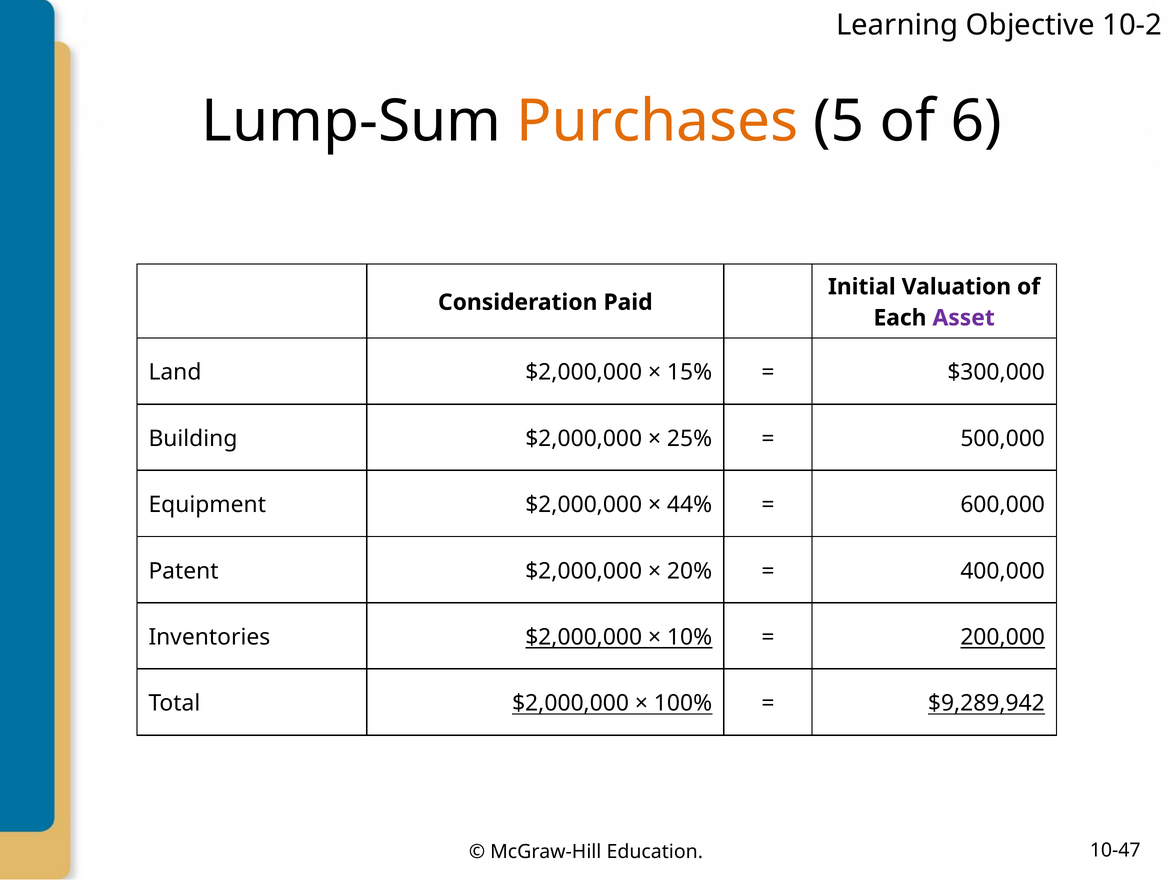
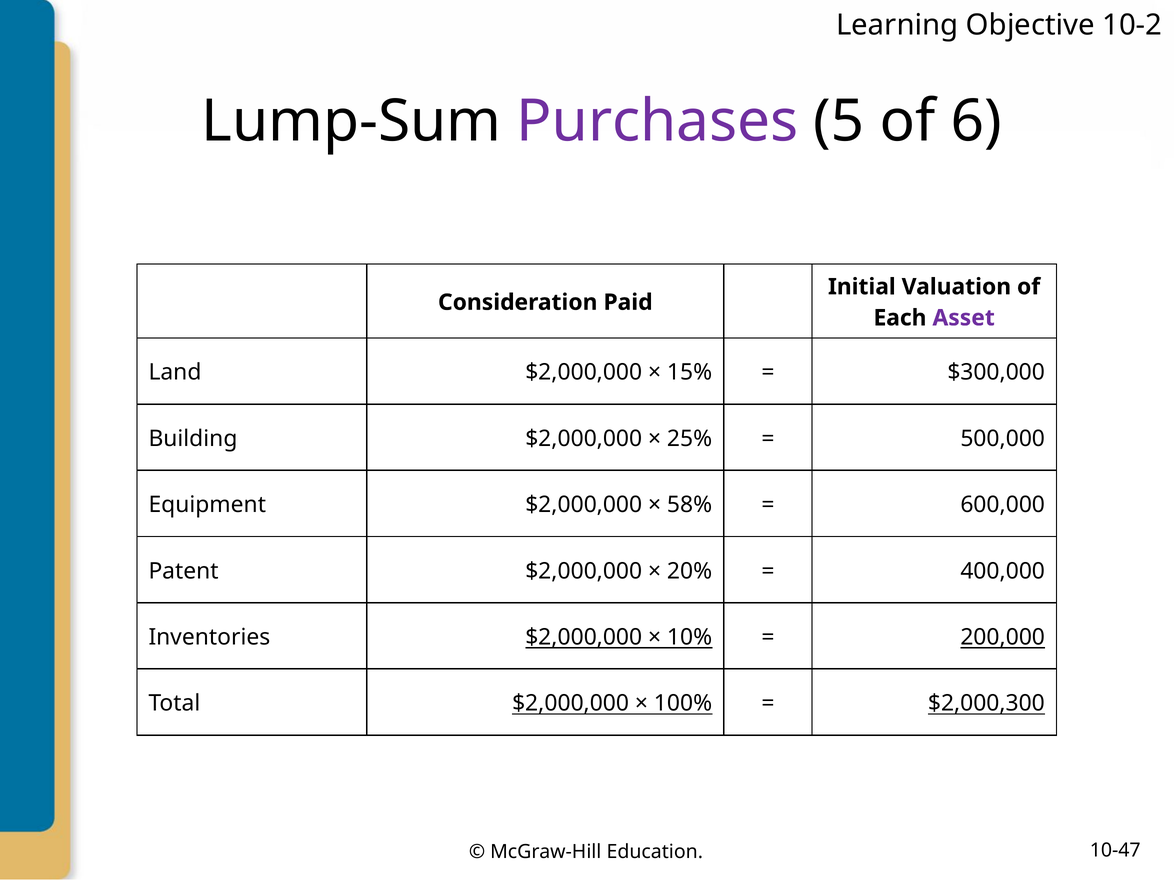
Purchases colour: orange -> purple
44%: 44% -> 58%
$9,289,942: $9,289,942 -> $2,000,300
